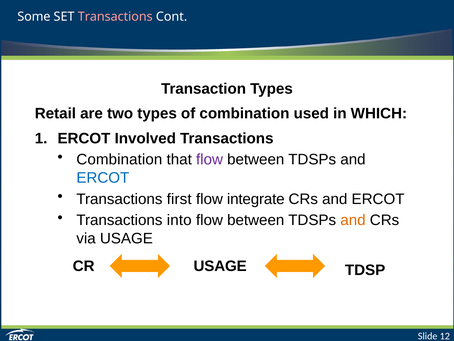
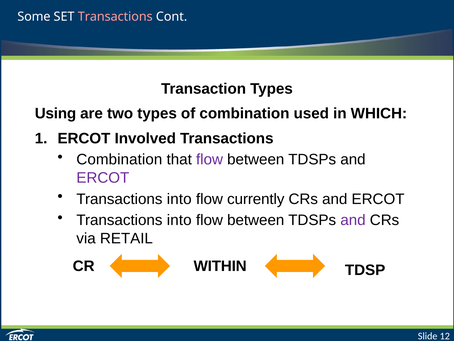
Retail: Retail -> Using
ERCOT at (103, 178) colour: blue -> purple
first at (179, 199): first -> into
integrate: integrate -> currently
and at (353, 220) colour: orange -> purple
via USAGE: USAGE -> RETAIL
CR USAGE: USAGE -> WITHIN
